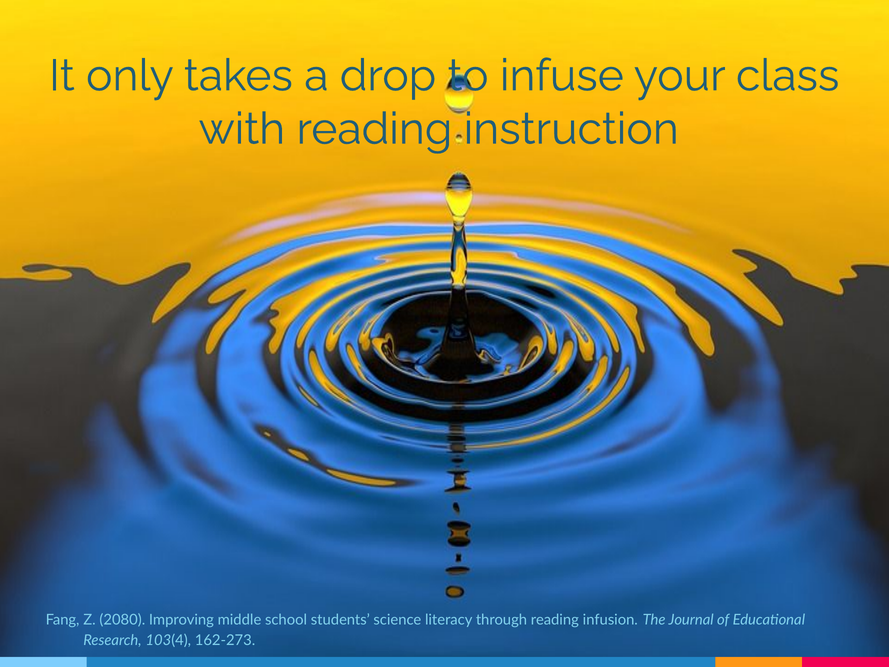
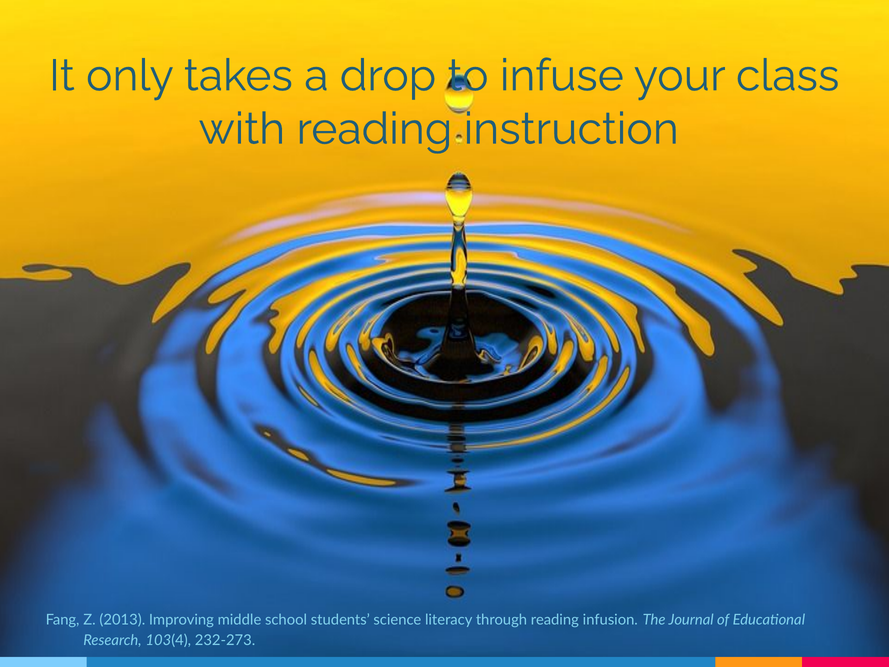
2080: 2080 -> 2013
162-273: 162-273 -> 232-273
